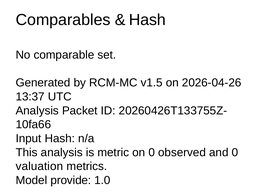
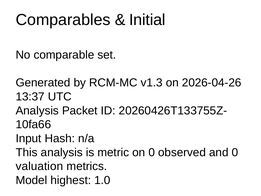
Hash at (147, 20): Hash -> Initial
v1.5: v1.5 -> v1.3
provide: provide -> highest
